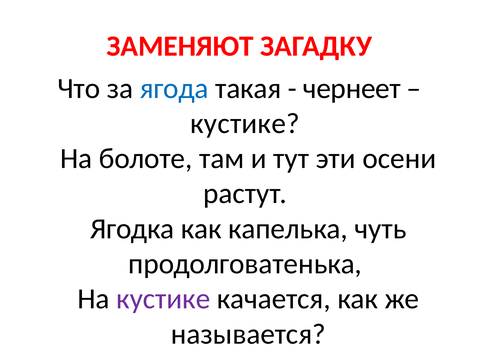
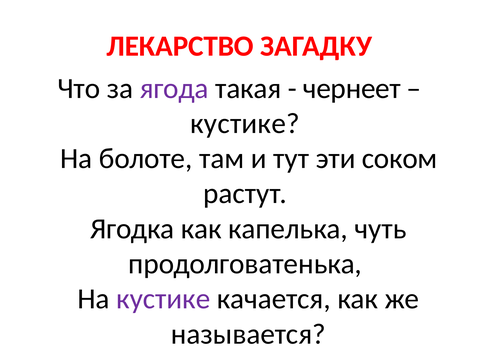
ЗАМЕНЯЮТ: ЗАМЕНЯЮТ -> ЛЕКАРСТВО
ягода colour: blue -> purple
осени: осени -> соком
